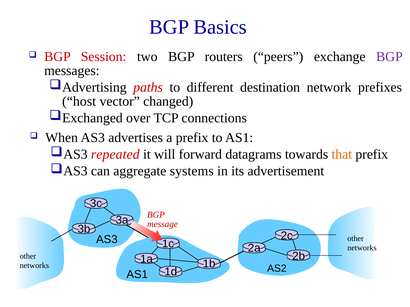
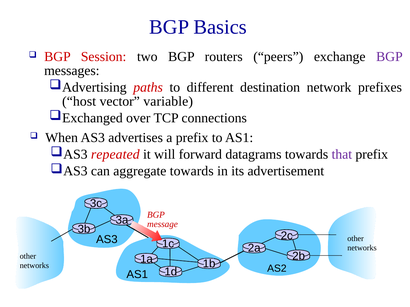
changed: changed -> variable
that colour: orange -> purple
aggregate systems: systems -> towards
